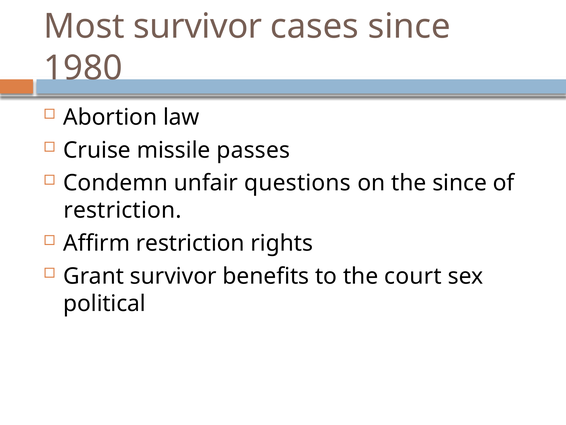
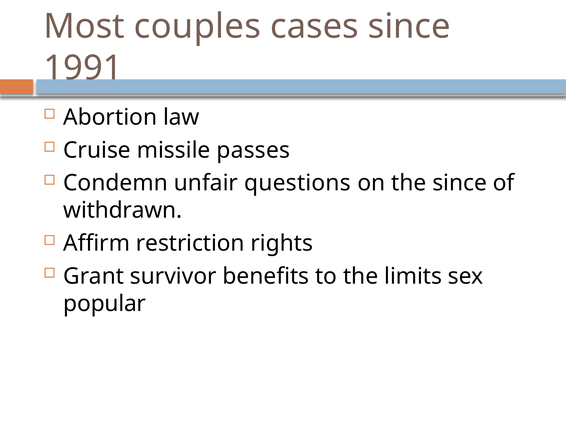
Most survivor: survivor -> couples
1980: 1980 -> 1991
restriction at (123, 210): restriction -> withdrawn
court: court -> limits
political: political -> popular
